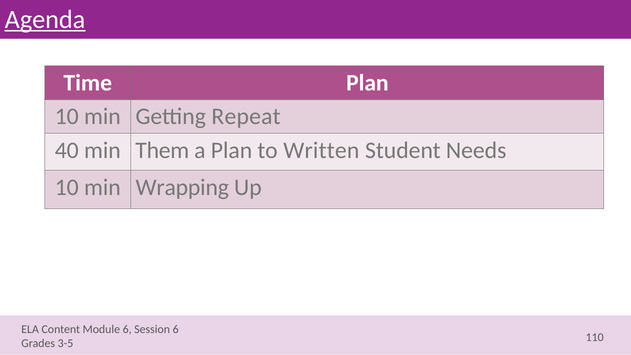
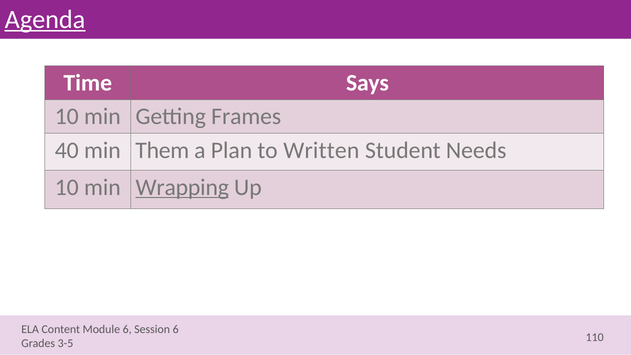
Time Plan: Plan -> Says
Repeat: Repeat -> Frames
Wrapping underline: none -> present
